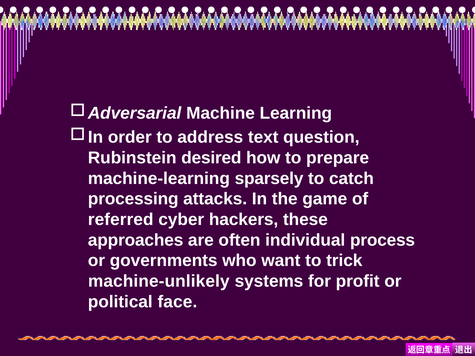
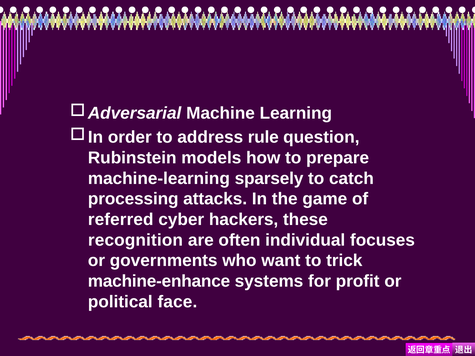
text: text -> rule
desired: desired -> models
approaches: approaches -> recognition
process: process -> focuses
machine-unlikely: machine-unlikely -> machine-enhance
